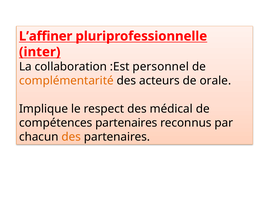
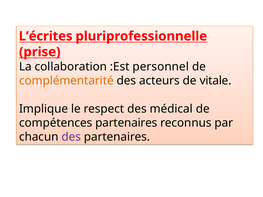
L’affiner: L’affiner -> L’écrites
inter: inter -> prise
orale: orale -> vitale
des at (71, 137) colour: orange -> purple
